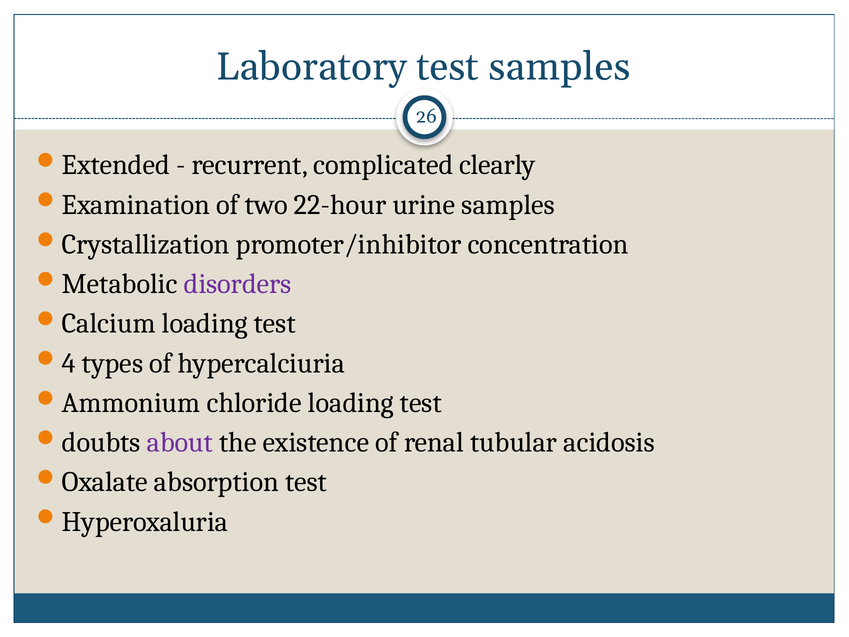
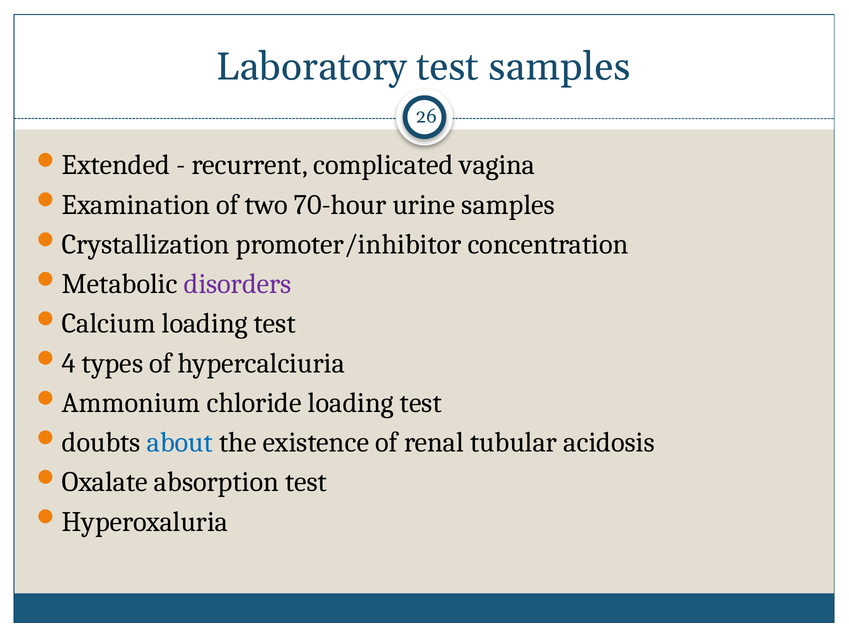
clearly: clearly -> vagina
22-hour: 22-hour -> 70-hour
about colour: purple -> blue
